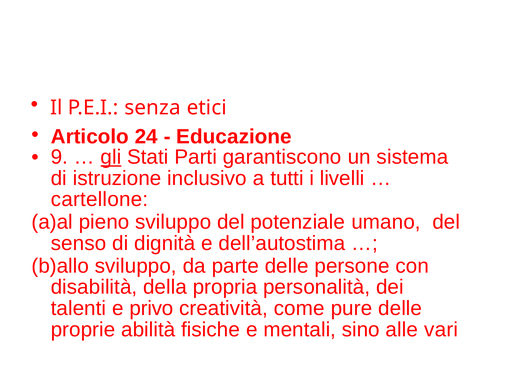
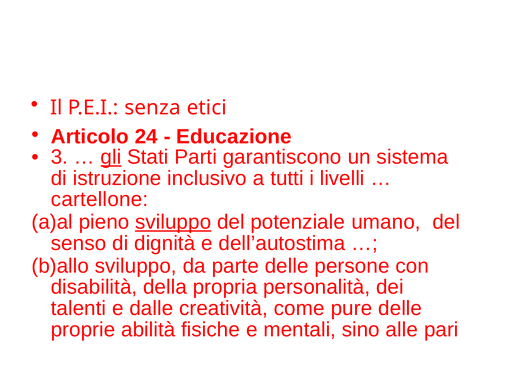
9: 9 -> 3
sviluppo at (173, 222) underline: none -> present
privo: privo -> dalle
vari: vari -> pari
